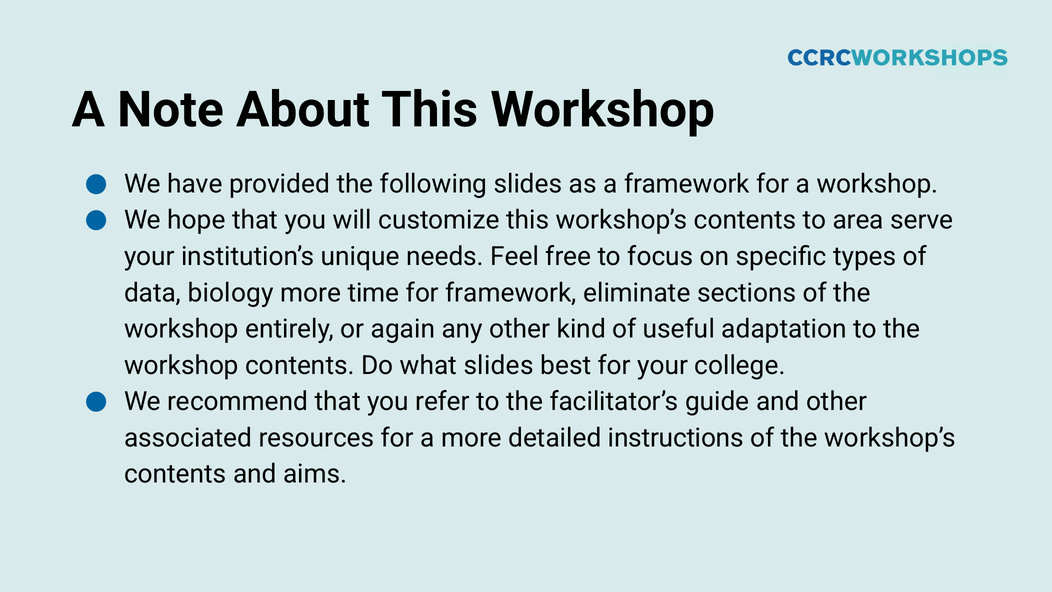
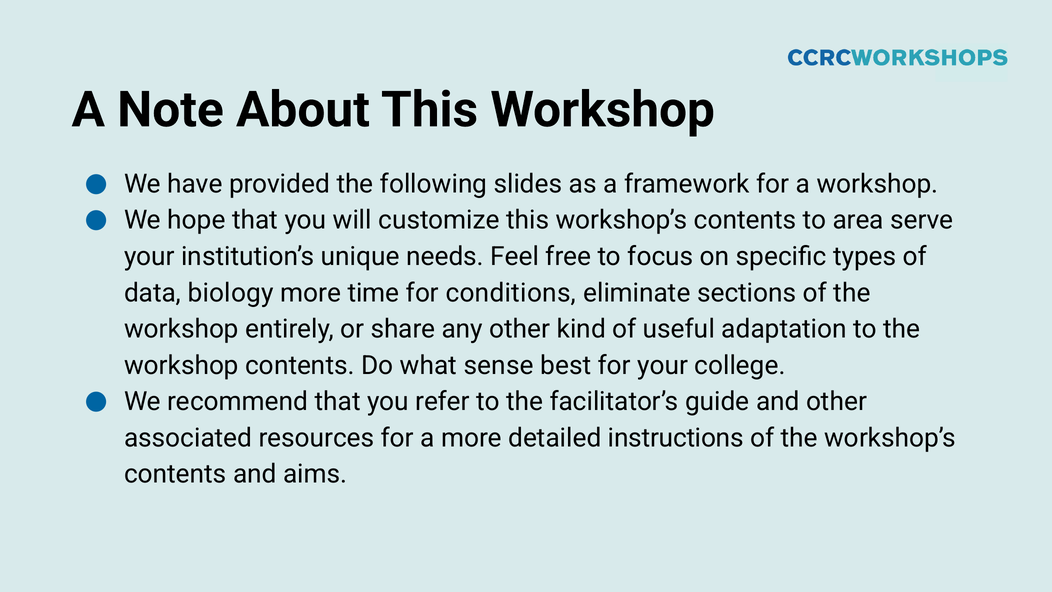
for framework: framework -> conditions
again: again -> share
what slides: slides -> sense
